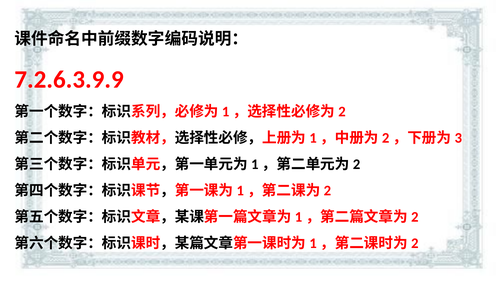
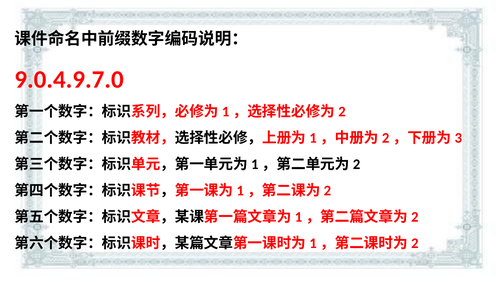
7.2.6.3.9.9: 7.2.6.3.9.9 -> 9.0.4.9.7.0
